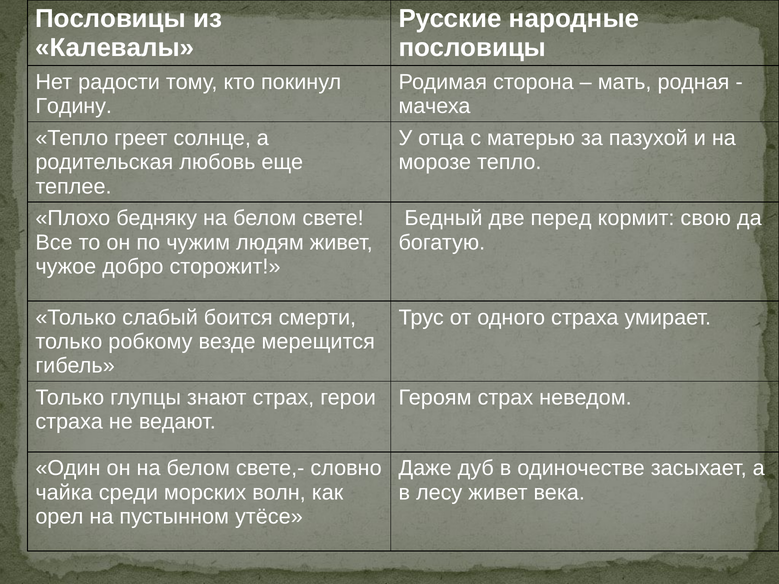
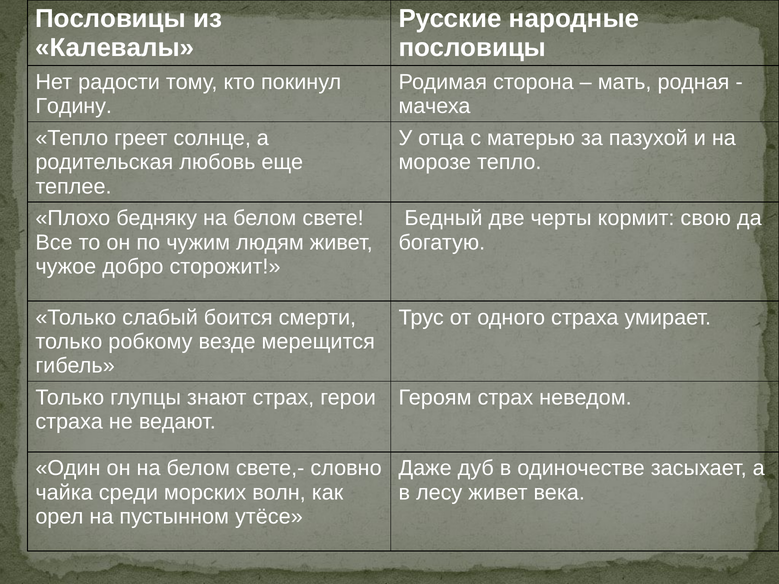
перед: перед -> черты
